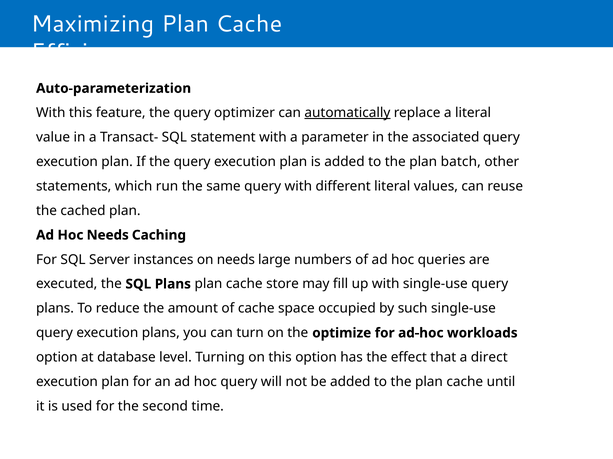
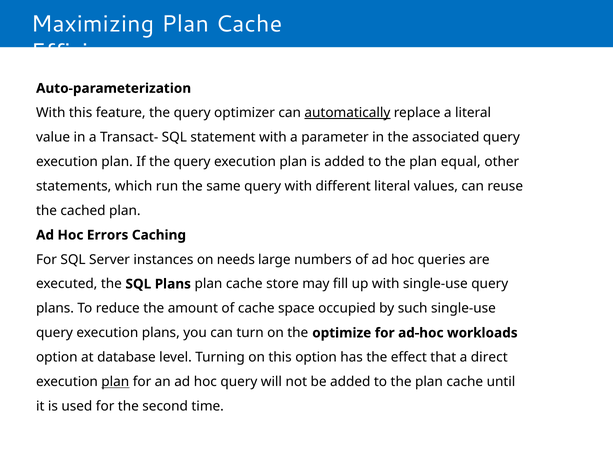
batch: batch -> equal
Hoc Needs: Needs -> Errors
plan at (115, 382) underline: none -> present
